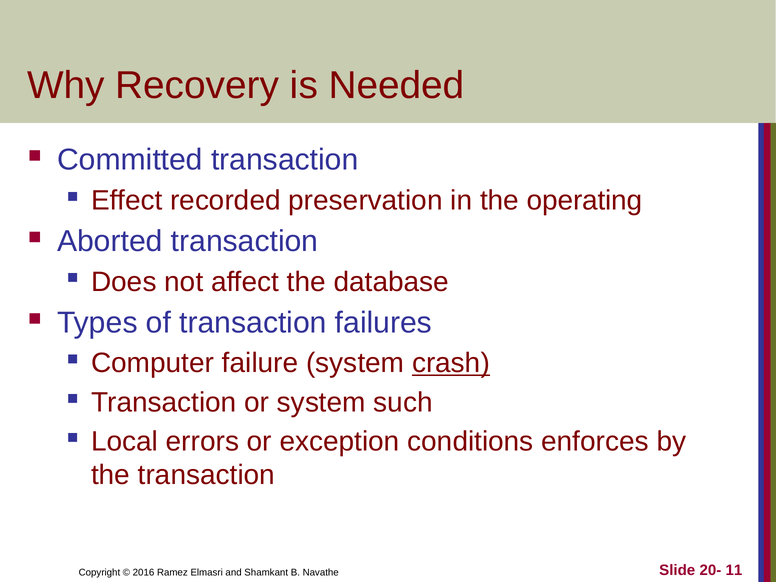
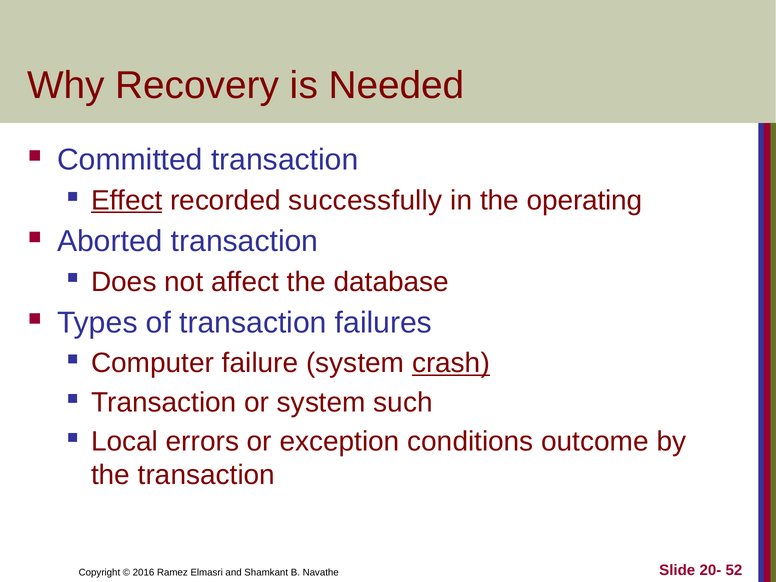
Effect underline: none -> present
preservation: preservation -> successfully
enforces: enforces -> outcome
11: 11 -> 52
